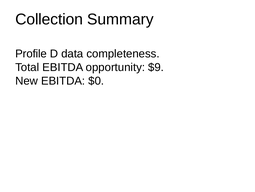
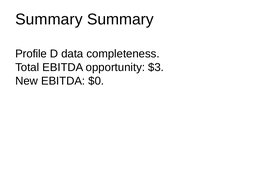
Collection at (49, 19): Collection -> Summary
$9: $9 -> $3
